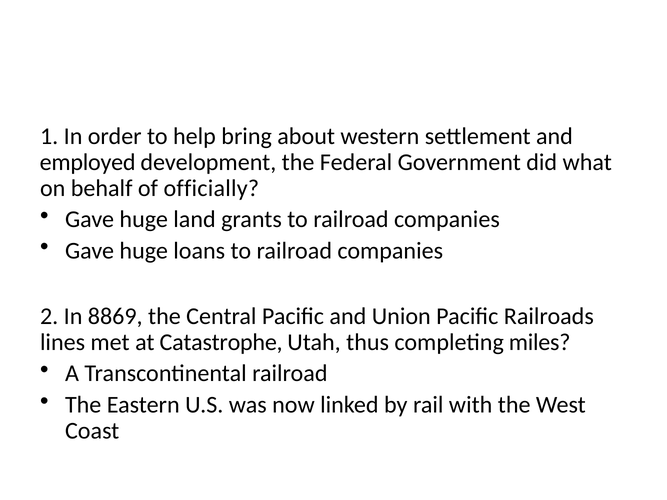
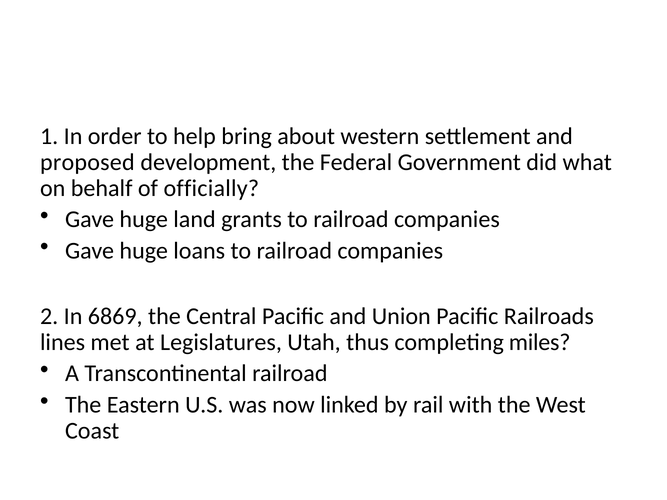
employed: employed -> proposed
8869: 8869 -> 6869
Catastrophe: Catastrophe -> Legislatures
